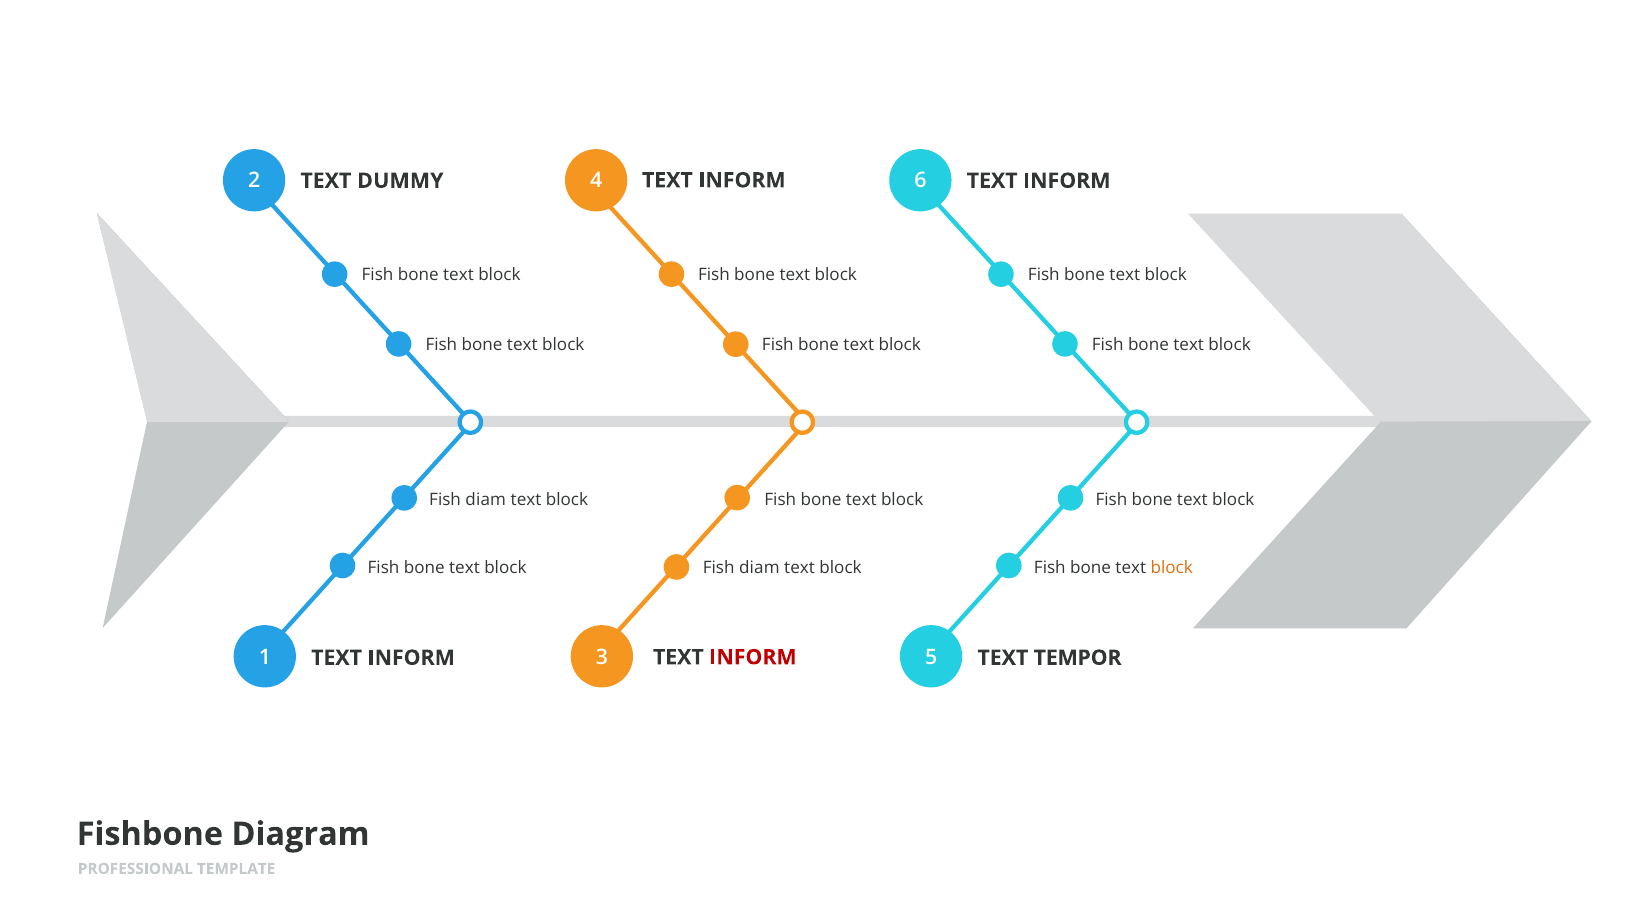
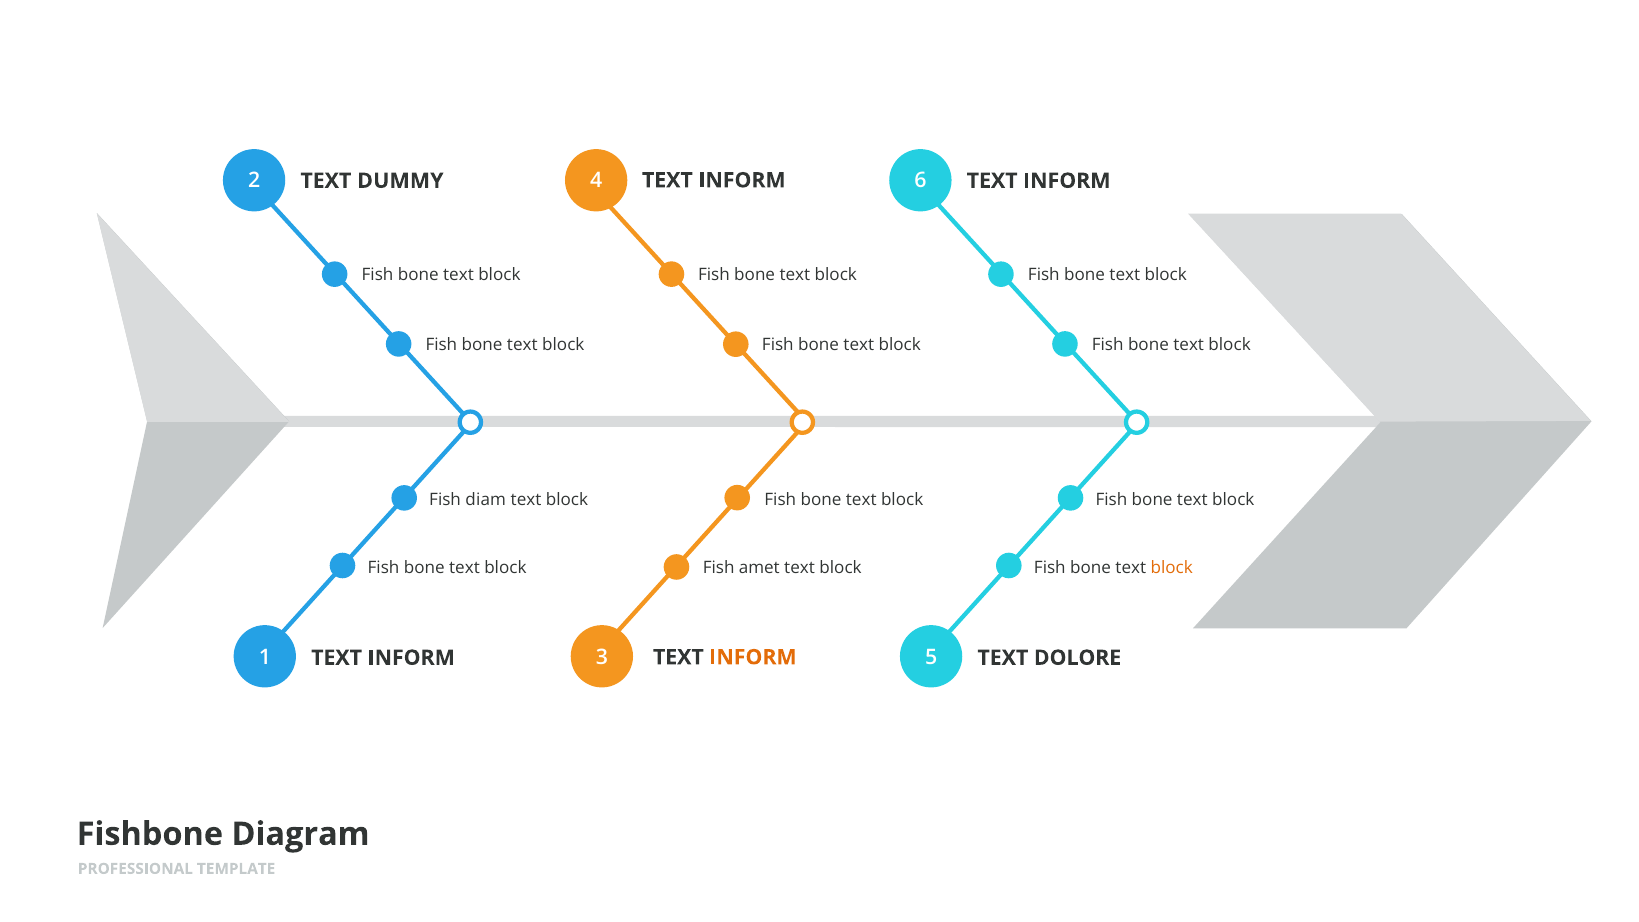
diam at (759, 568): diam -> amet
INFORM at (753, 657) colour: red -> orange
TEMPOR: TEMPOR -> DOLORE
